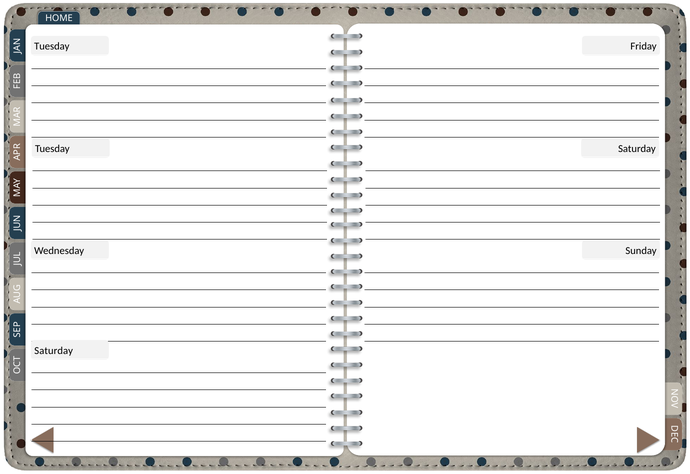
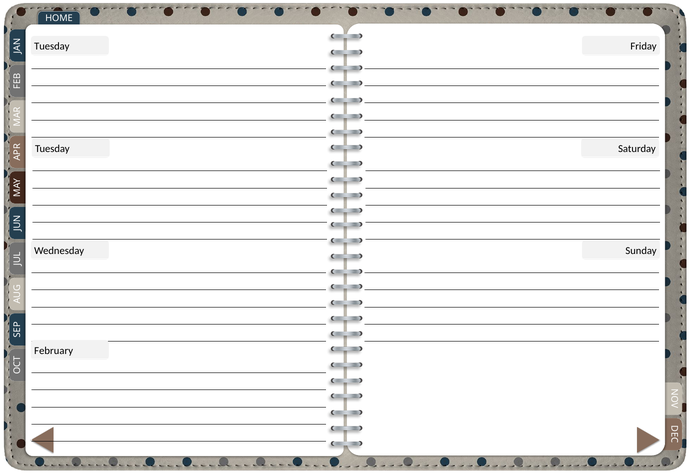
Saturday at (54, 351): Saturday -> February
